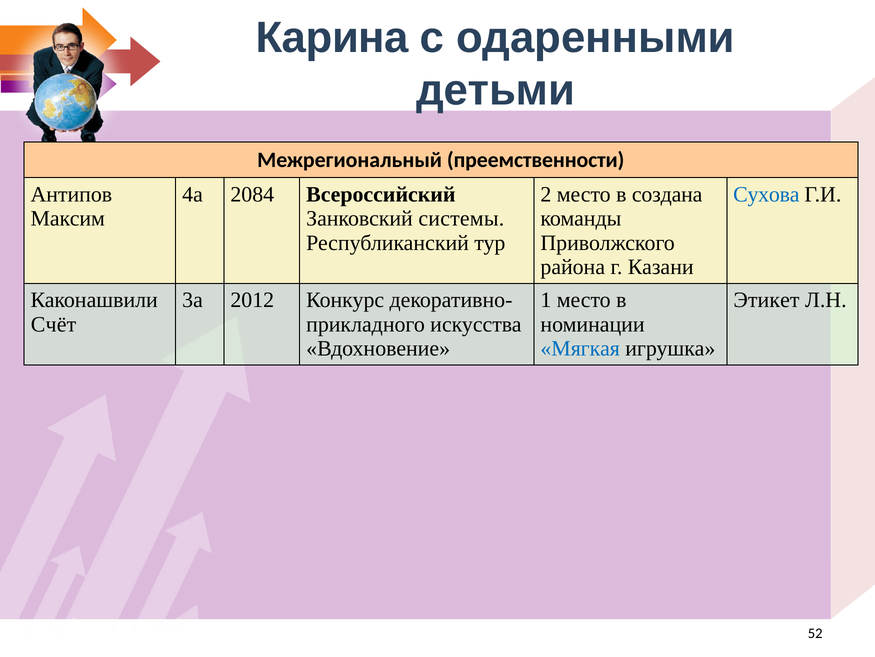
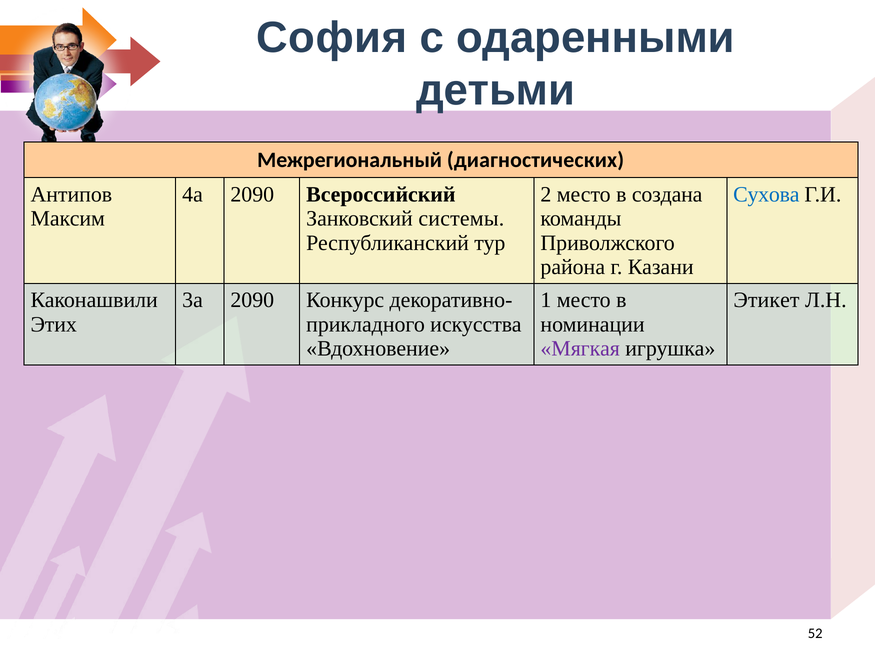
Карина: Карина -> София
преемственности: преемственности -> диагностических
4а 2084: 2084 -> 2090
3а 2012: 2012 -> 2090
Счёт: Счёт -> Этих
Мягкая colour: blue -> purple
